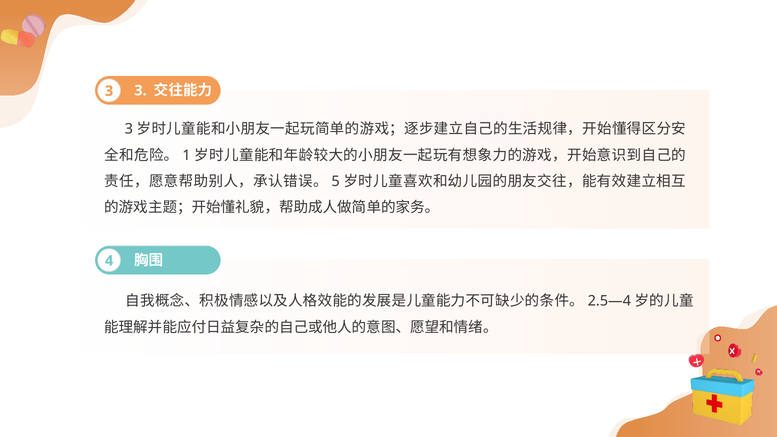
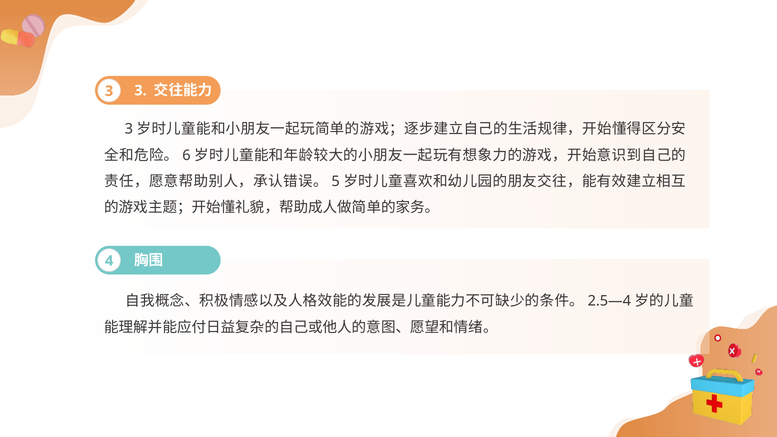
1: 1 -> 6
